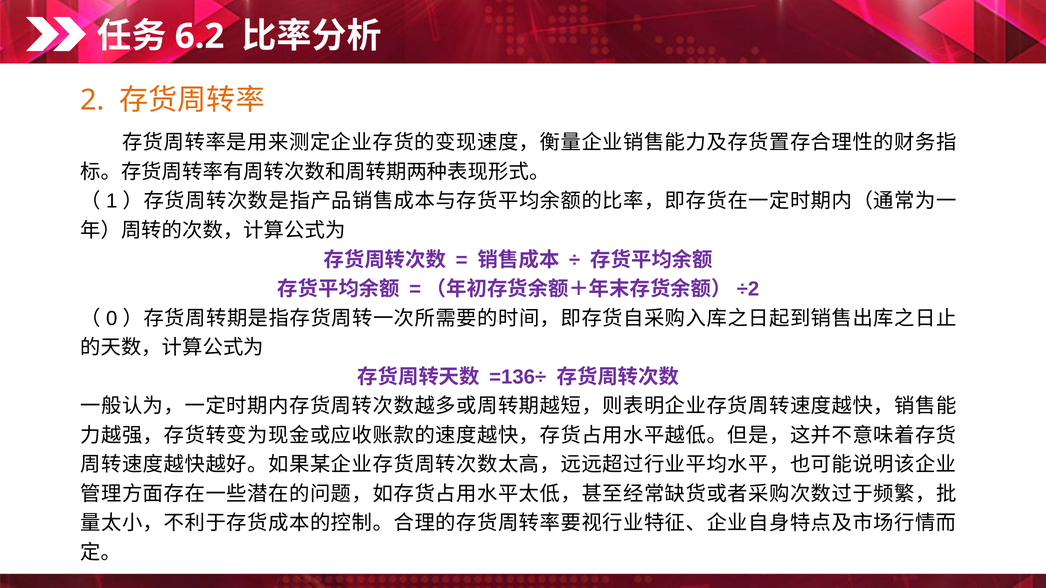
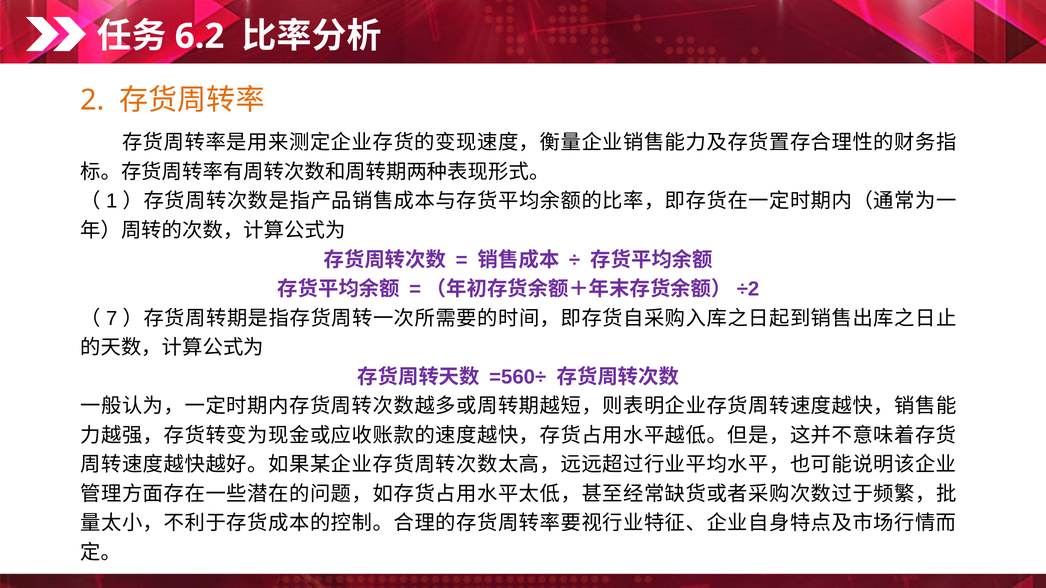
0: 0 -> 7
=136÷: =136÷ -> =560÷
